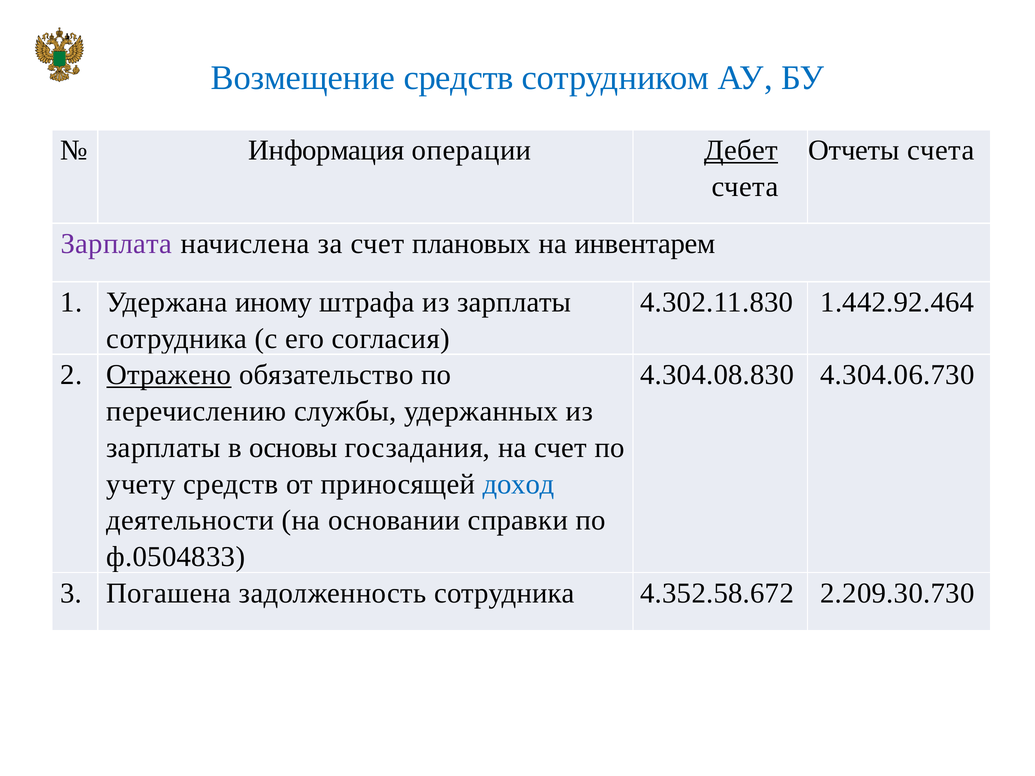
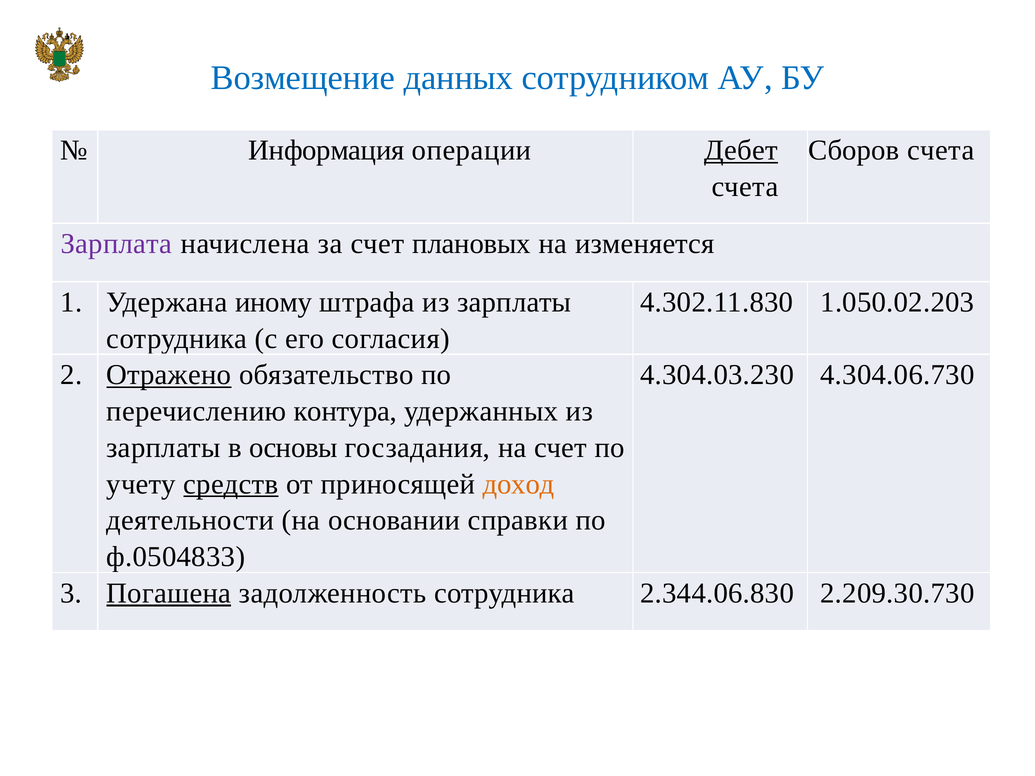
Возмещение средств: средств -> данных
Отчеты: Отчеты -> Сборов
инвентарем: инвентарем -> изменяется
1.442.92.464: 1.442.92.464 -> 1.050.02.203
4.304.08.830: 4.304.08.830 -> 4.304.03.230
службы: службы -> контура
средств at (231, 484) underline: none -> present
доход colour: blue -> orange
Погашена underline: none -> present
4.352.58.672: 4.352.58.672 -> 2.344.06.830
